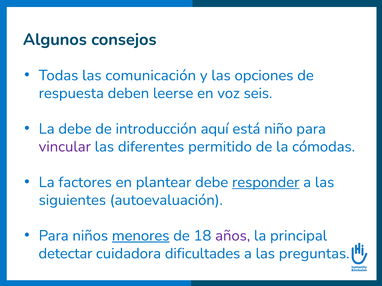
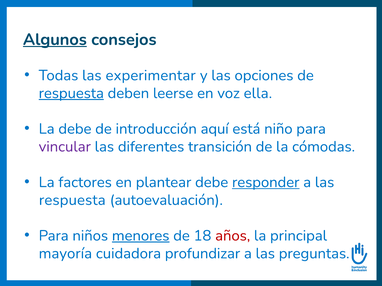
Algunos underline: none -> present
comunicación: comunicación -> experimentar
respuesta at (71, 93) underline: none -> present
seis: seis -> ella
permitido: permitido -> transición
siguientes at (72, 200): siguientes -> respuesta
años colour: purple -> red
detectar: detectar -> mayoría
dificultades: dificultades -> profundizar
